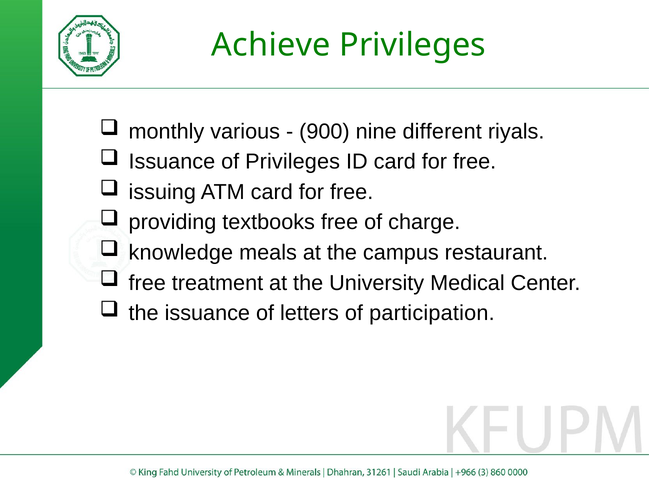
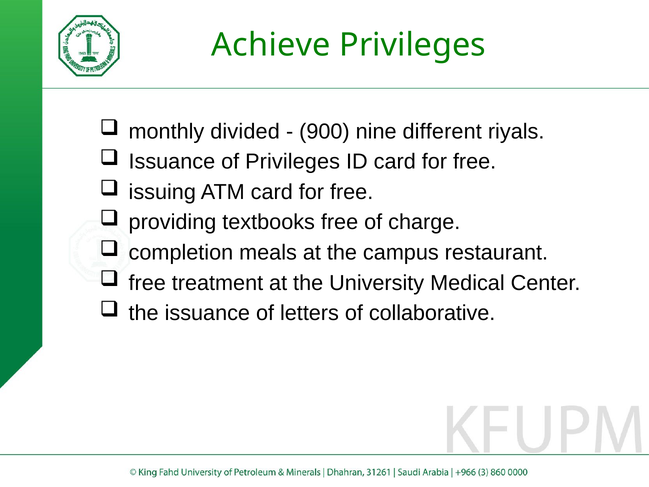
various: various -> divided
knowledge: knowledge -> completion
participation: participation -> collaborative
